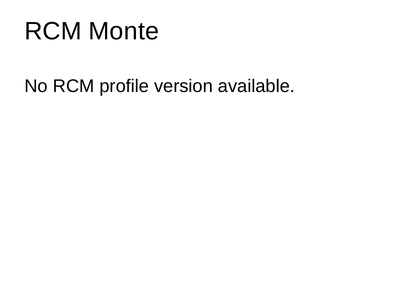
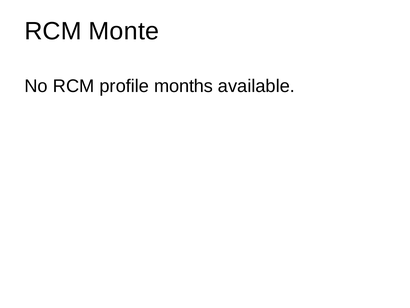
version: version -> months
